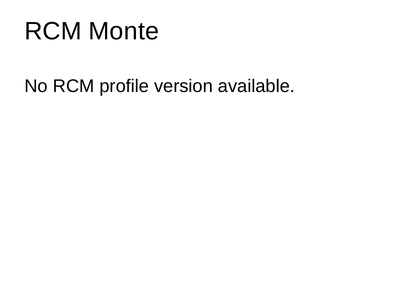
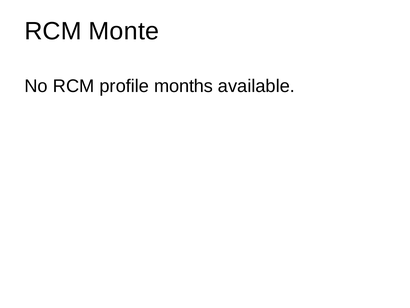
version: version -> months
